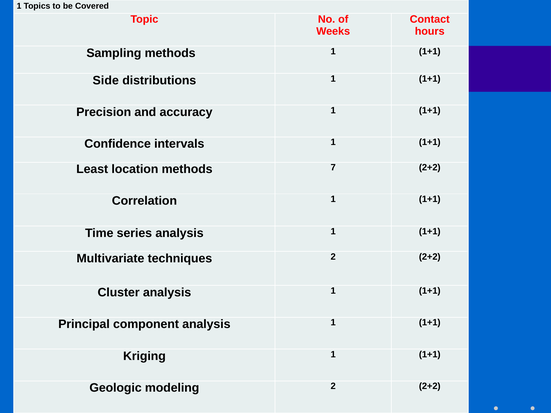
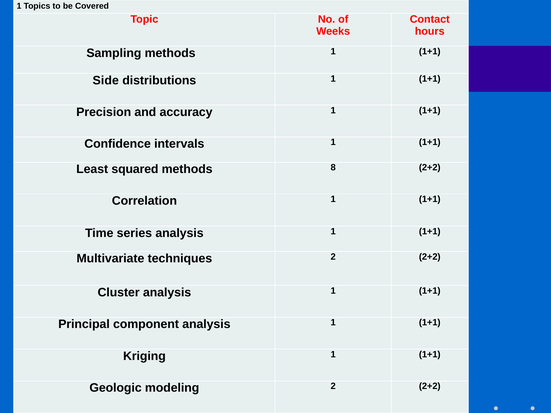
location: location -> squared
7: 7 -> 8
